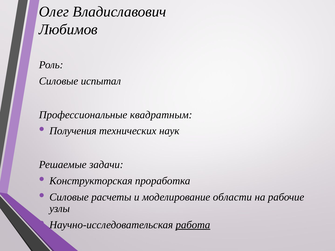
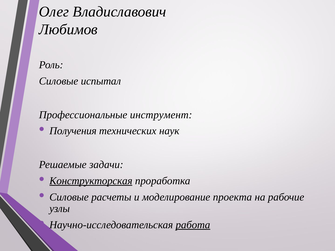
квадратным: квадратным -> инструмент
Конструкторская underline: none -> present
области: области -> проекта
